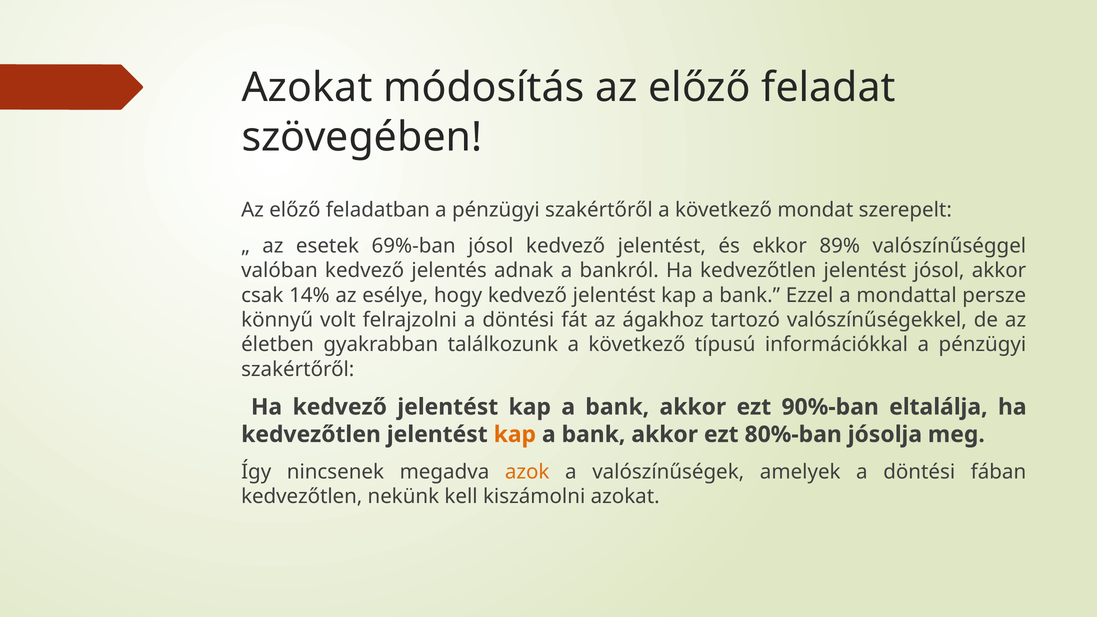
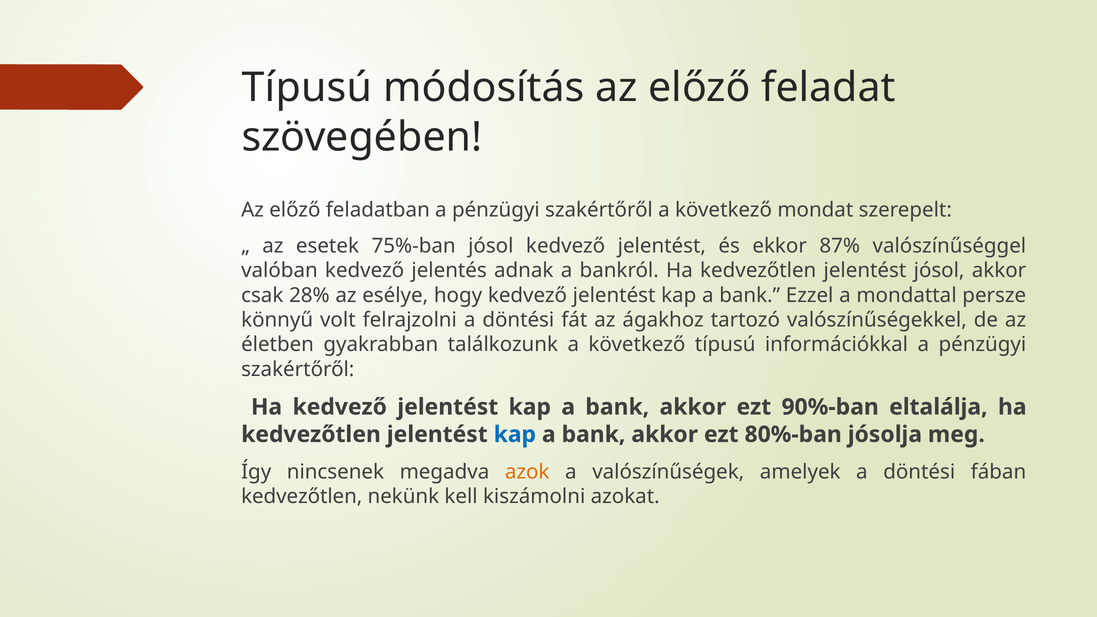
Azokat at (307, 88): Azokat -> Típusú
69%-ban: 69%-ban -> 75%-ban
89%: 89% -> 87%
14%: 14% -> 28%
kap at (515, 434) colour: orange -> blue
